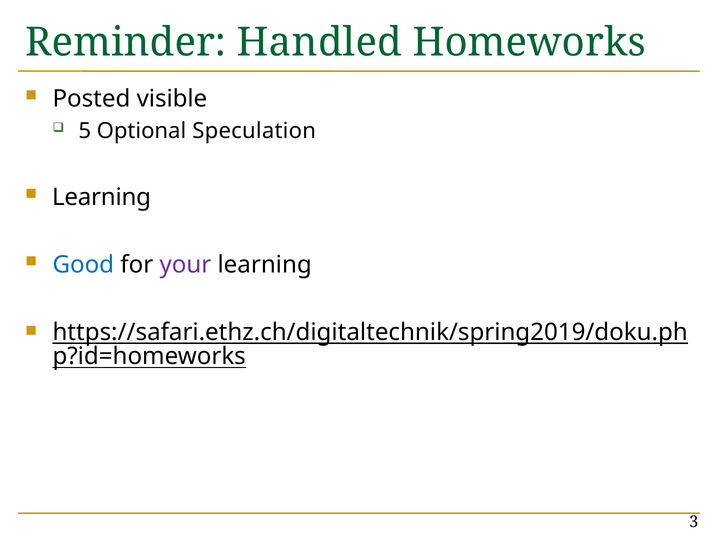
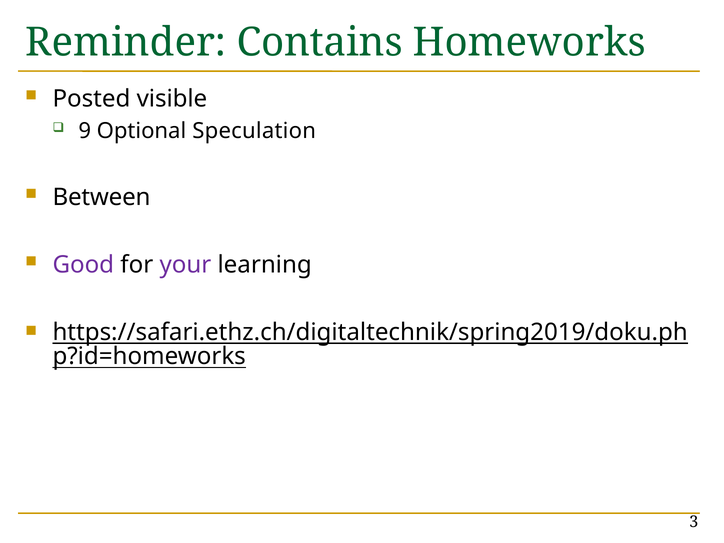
Handled: Handled -> Contains
5: 5 -> 9
Learning at (102, 197): Learning -> Between
Good colour: blue -> purple
